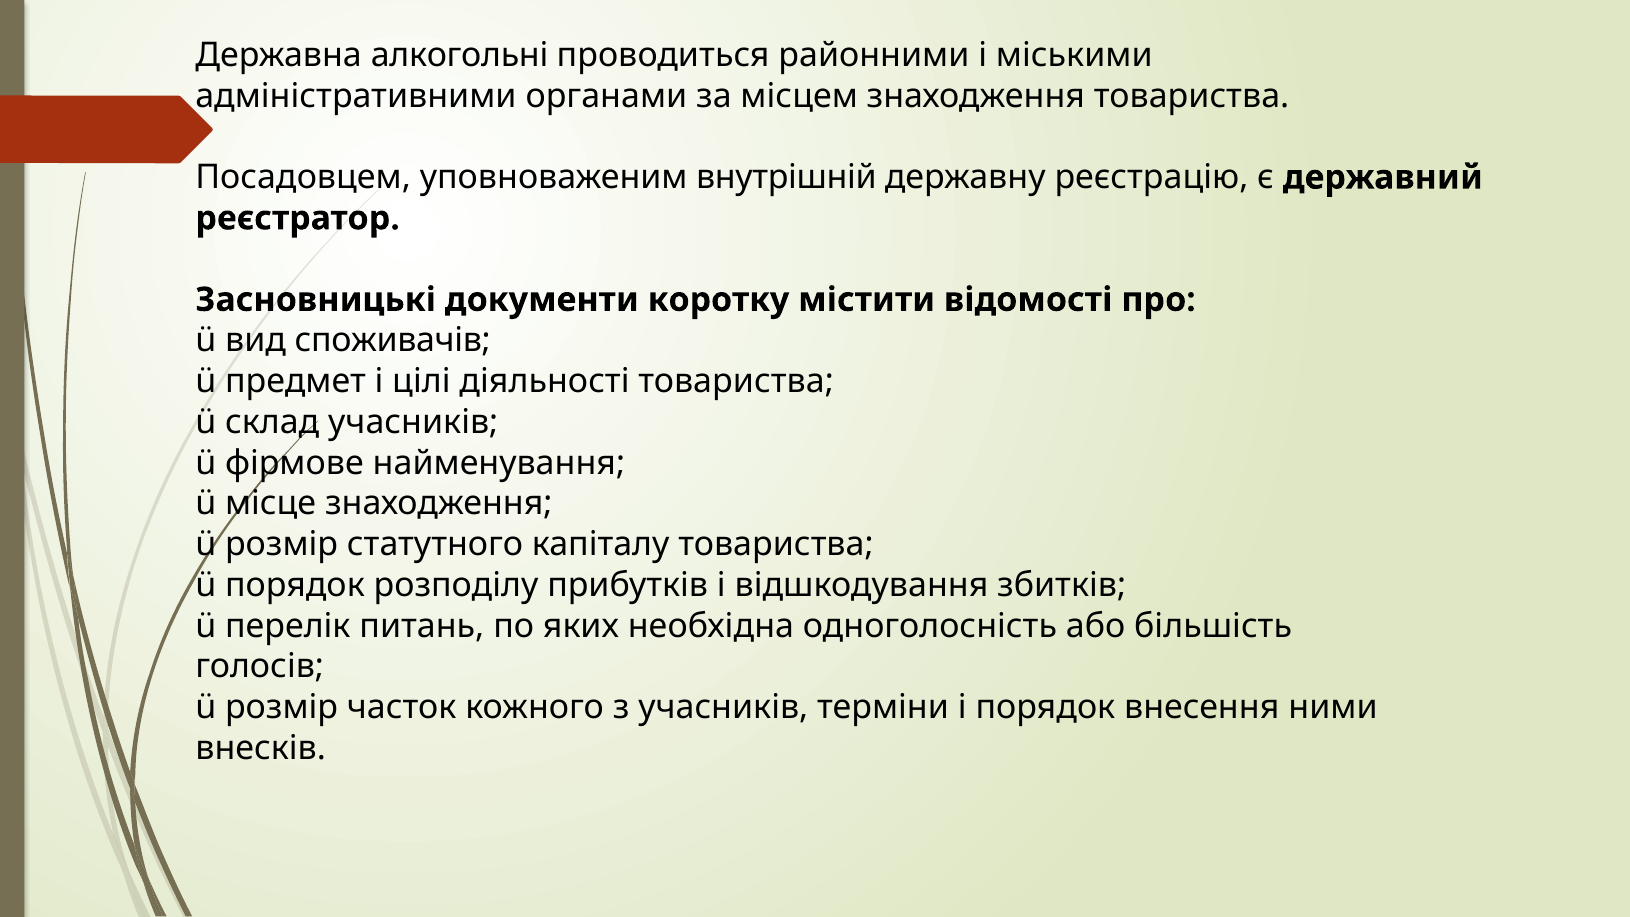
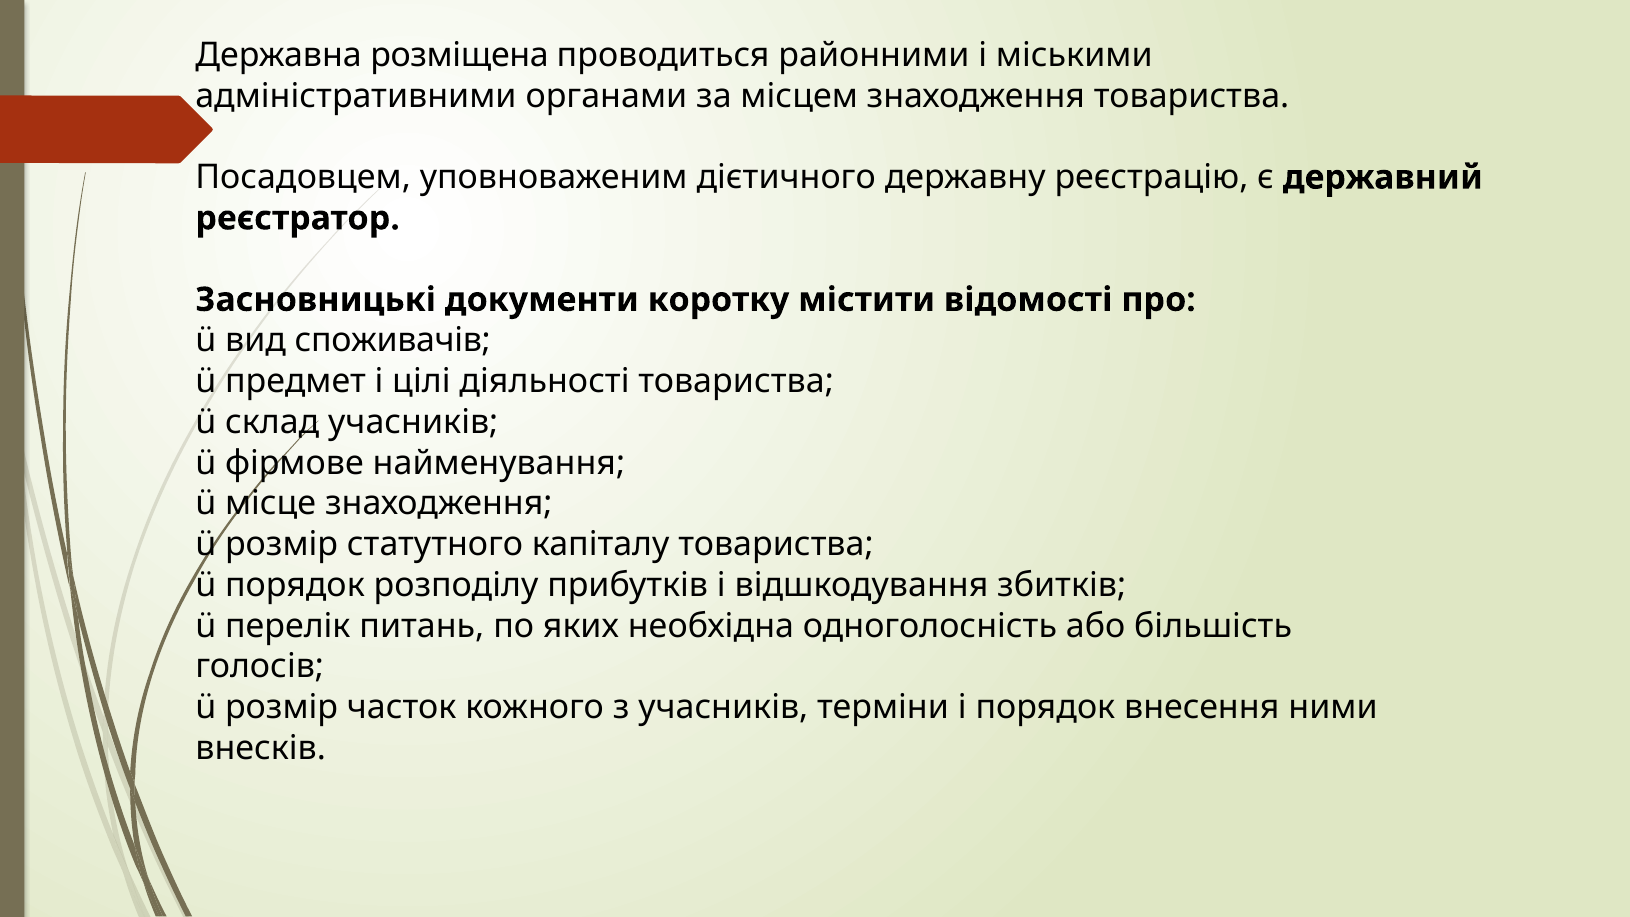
алкогольні: алкогольні -> розміщена
внутрішній: внутрішній -> дієтичного
